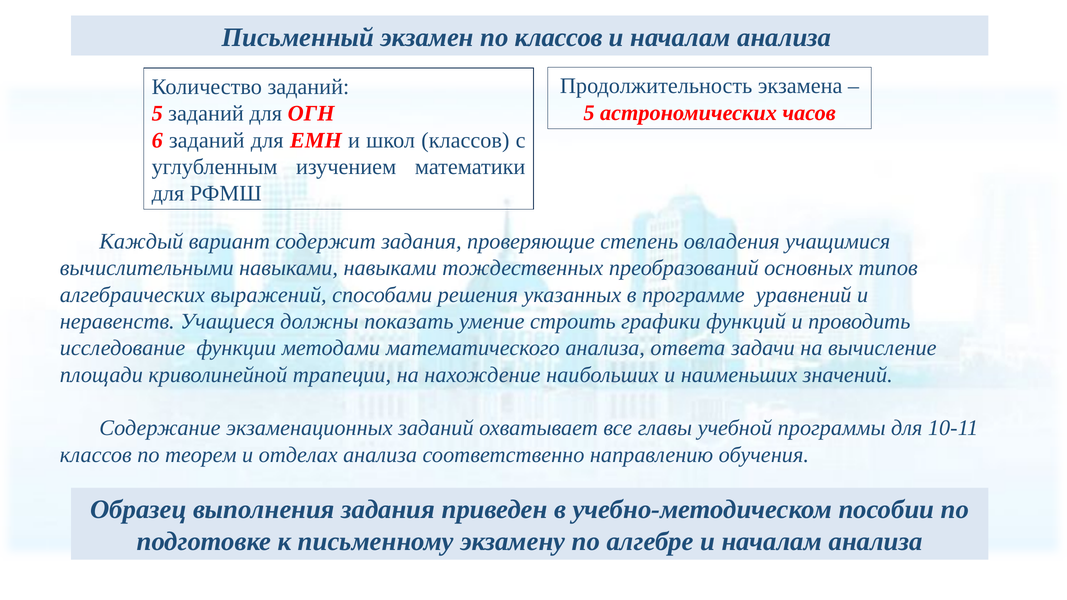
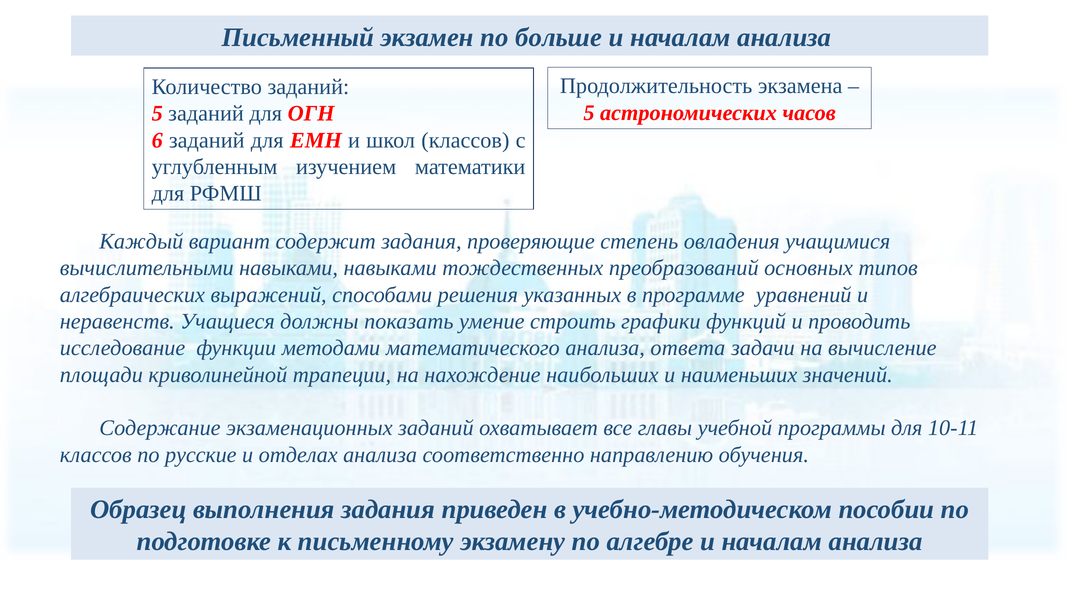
по классов: классов -> больше
теорем: теорем -> русские
